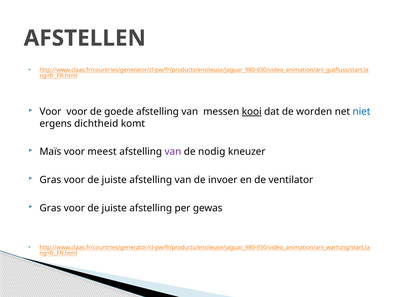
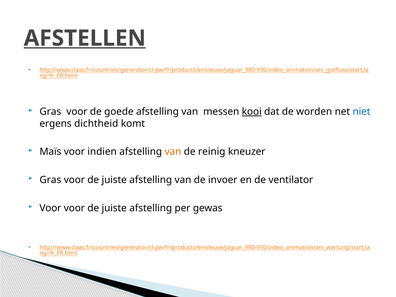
AFSTELLEN underline: none -> present
Voor at (50, 112): Voor -> Gras
meest: meest -> indien
van at (173, 152) colour: purple -> orange
nodig: nodig -> reinig
Gras at (50, 208): Gras -> Voor
